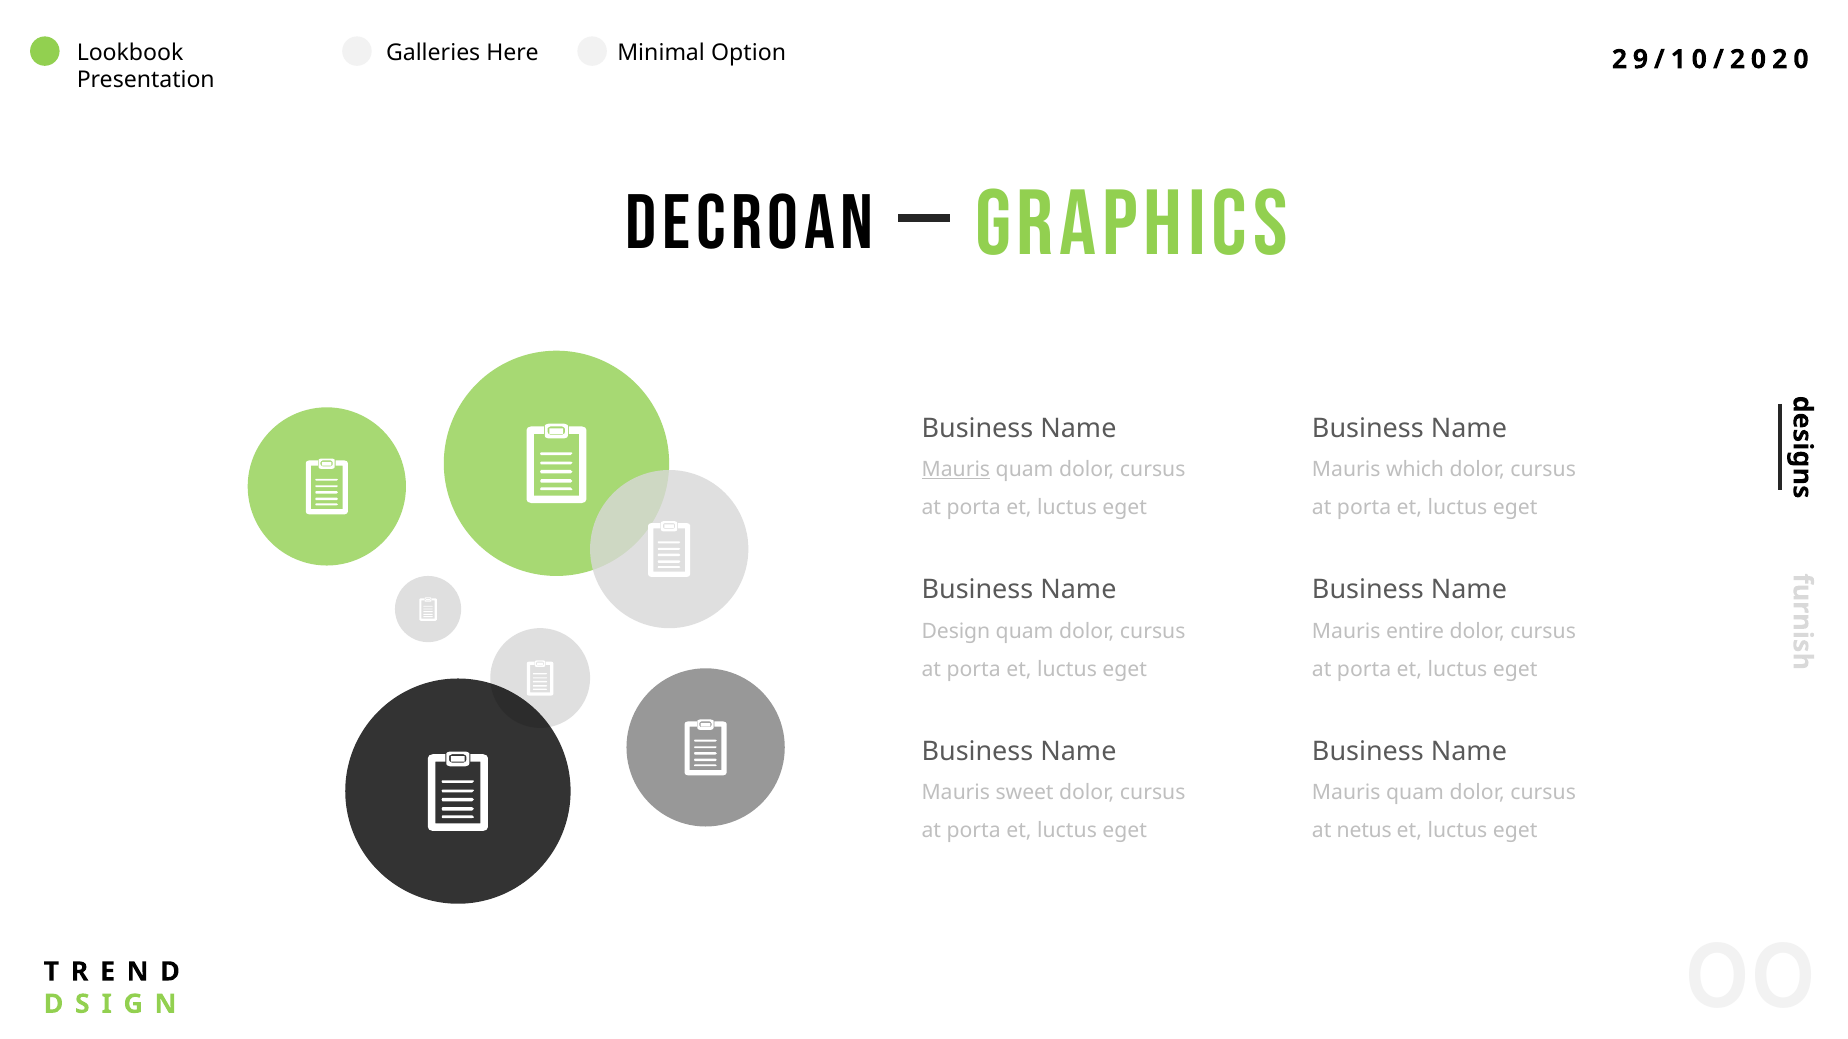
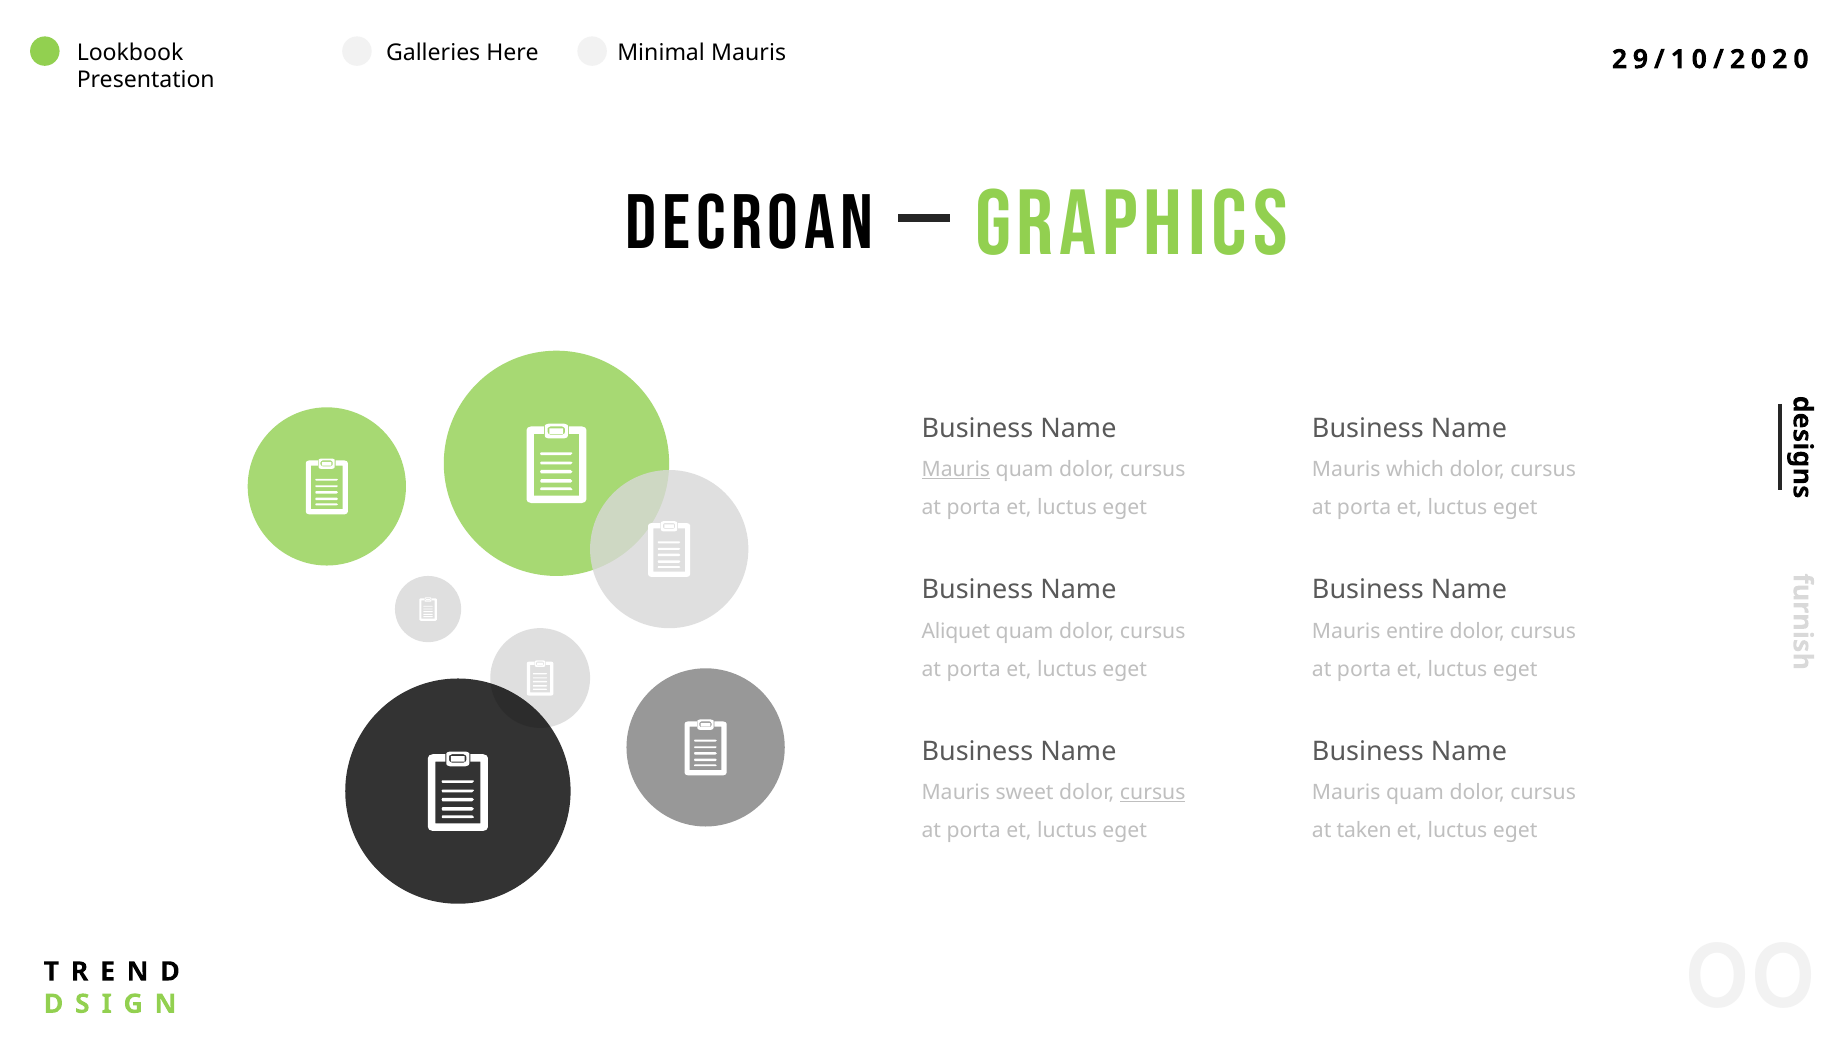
Minimal Option: Option -> Mauris
Design: Design -> Aliquet
cursus at (1153, 793) underline: none -> present
netus: netus -> taken
